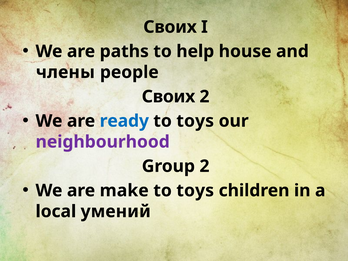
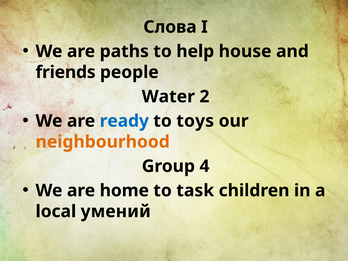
Своих at (170, 27): Своих -> Слова
члены: члены -> friends
Своих at (168, 97): Своих -> Water
neighbourhood colour: purple -> orange
Group 2: 2 -> 4
make: make -> home
toys at (195, 191): toys -> task
